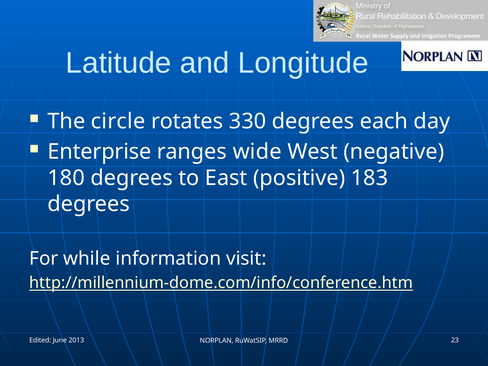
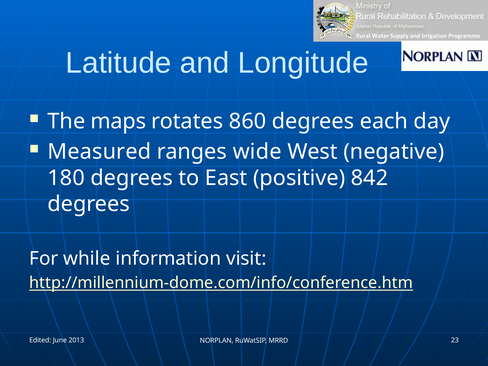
circle: circle -> maps
330: 330 -> 860
Enterprise: Enterprise -> Measured
183: 183 -> 842
